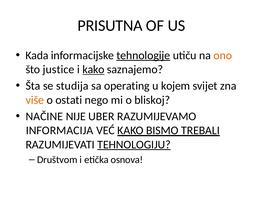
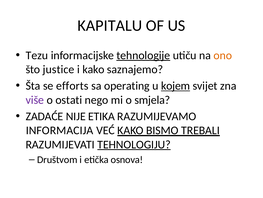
PRISUTNA: PRISUTNA -> KAPITALU
Kada: Kada -> Tezu
kako at (93, 69) underline: present -> none
studija: studija -> efforts
kojem underline: none -> present
više colour: orange -> purple
bliskoj: bliskoj -> smjela
NAČINE: NAČINE -> ZADAĆE
UBER: UBER -> ETIKA
